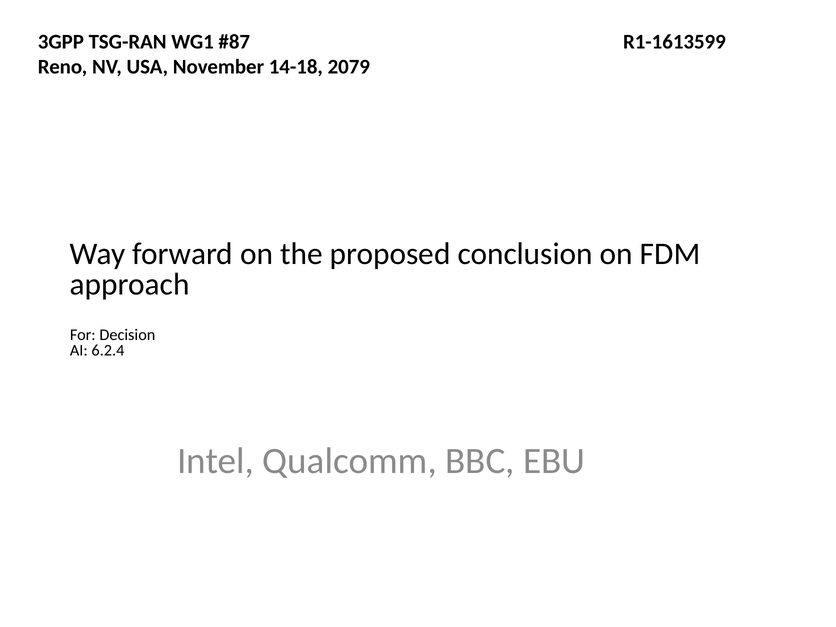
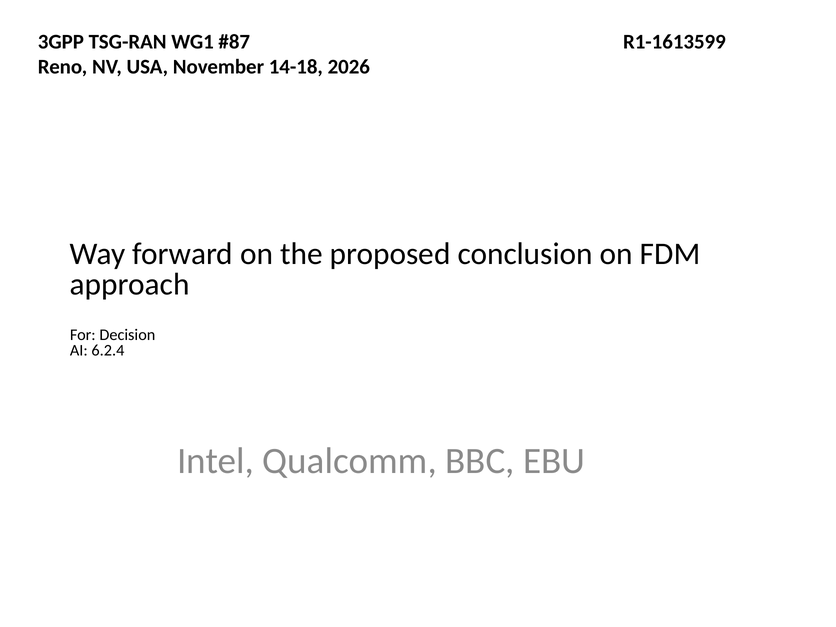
2079: 2079 -> 2026
